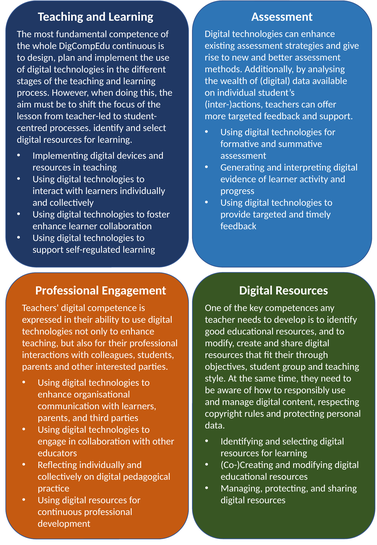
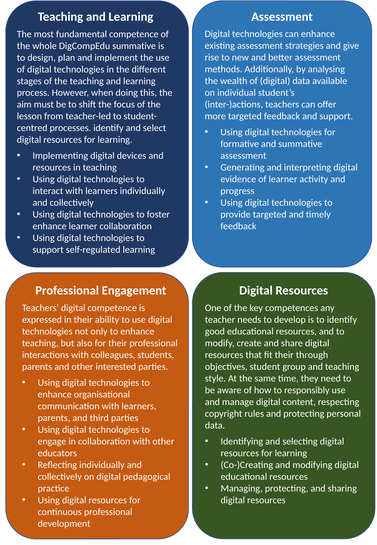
DigCompEdu continuous: continuous -> summative
